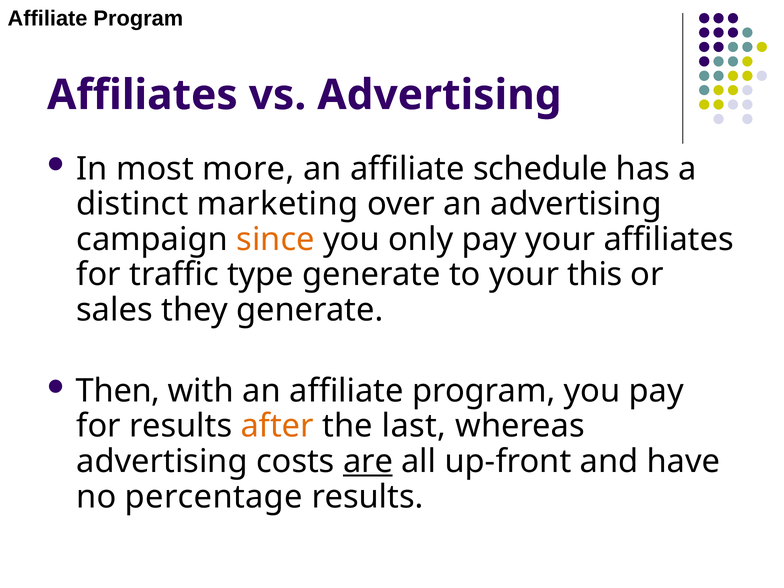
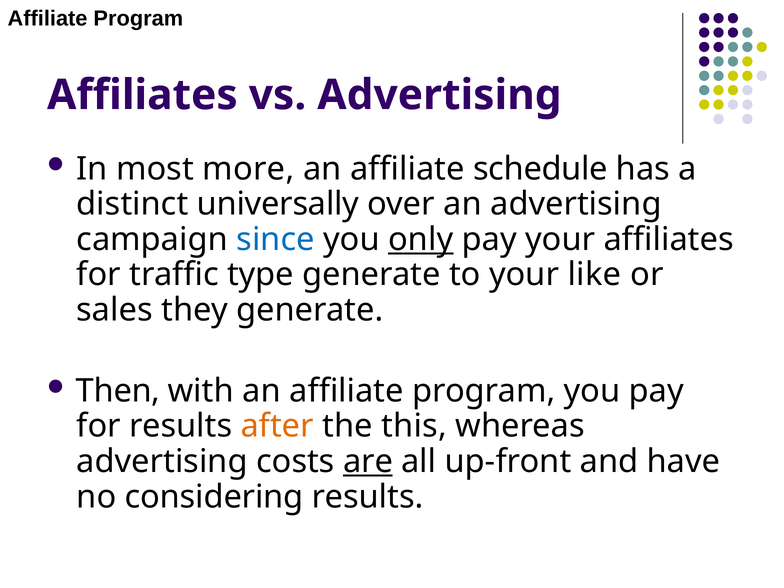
marketing: marketing -> universally
since colour: orange -> blue
only underline: none -> present
this: this -> like
last: last -> this
percentage: percentage -> considering
